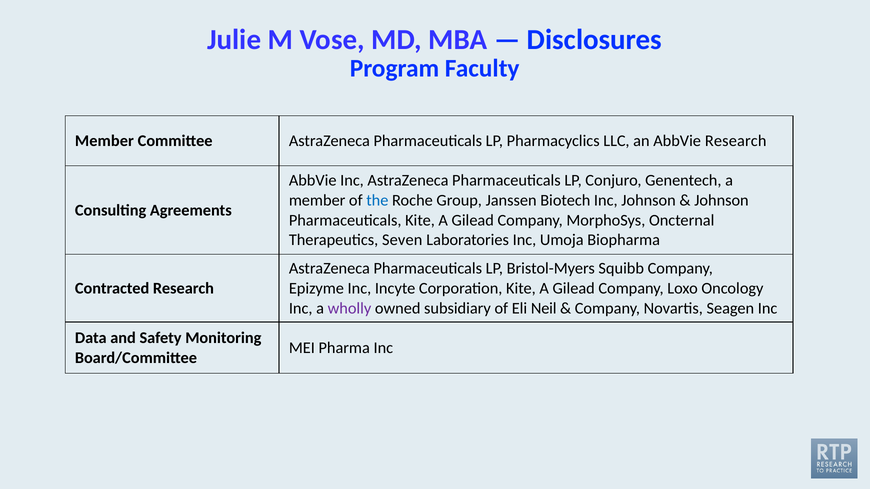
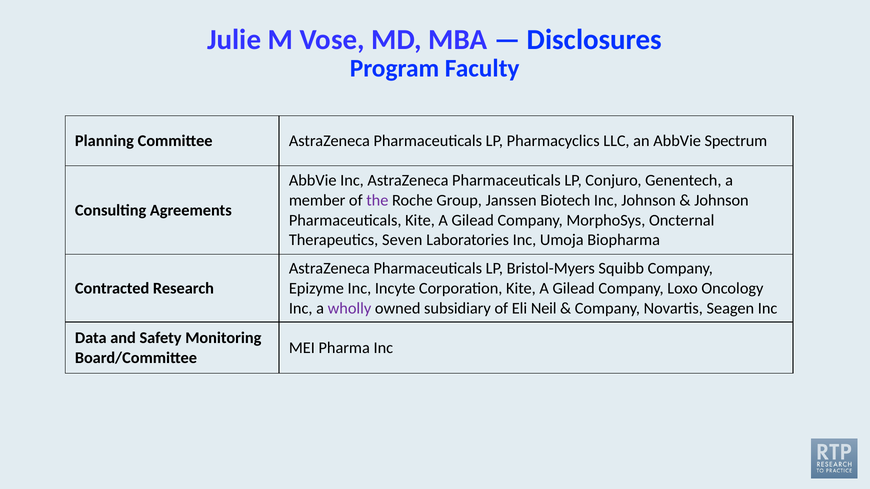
Member at (104, 141): Member -> Planning
AbbVie Research: Research -> Spectrum
the colour: blue -> purple
